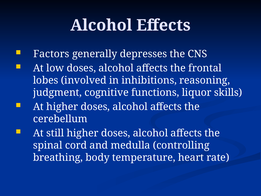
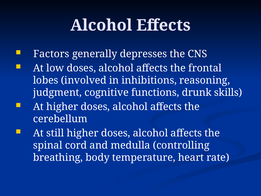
liquor: liquor -> drunk
